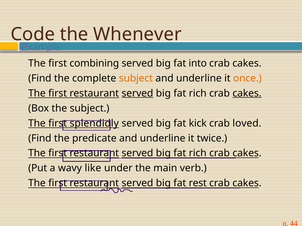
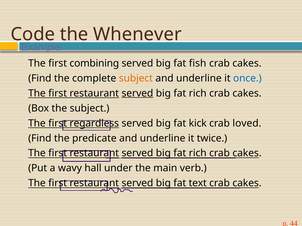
into: into -> fish
once colour: orange -> blue
cakes at (247, 93) underline: present -> none
splendidly: splendidly -> regardless
like: like -> hall
rest: rest -> text
